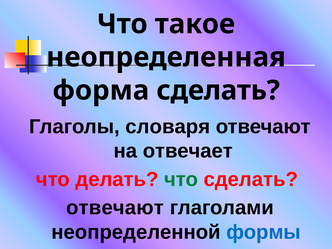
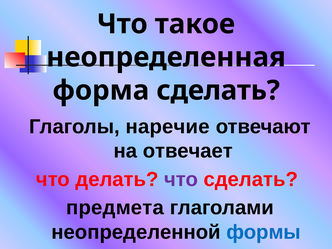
словаря: словаря -> наречие
что at (181, 179) colour: green -> purple
отвечают at (115, 208): отвечают -> предмета
